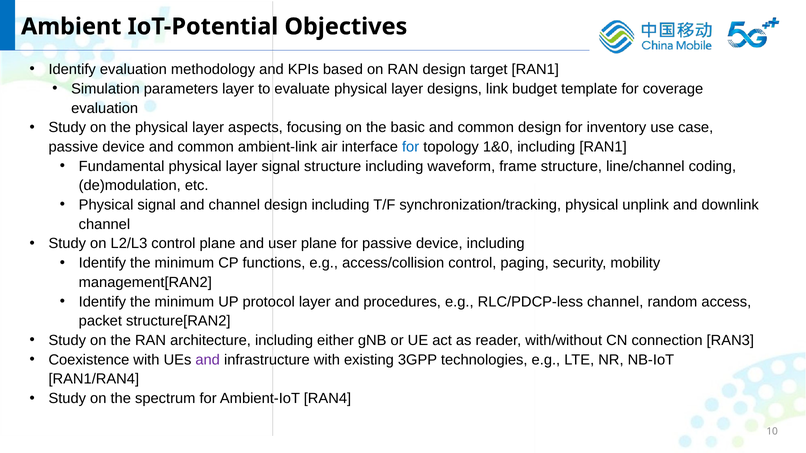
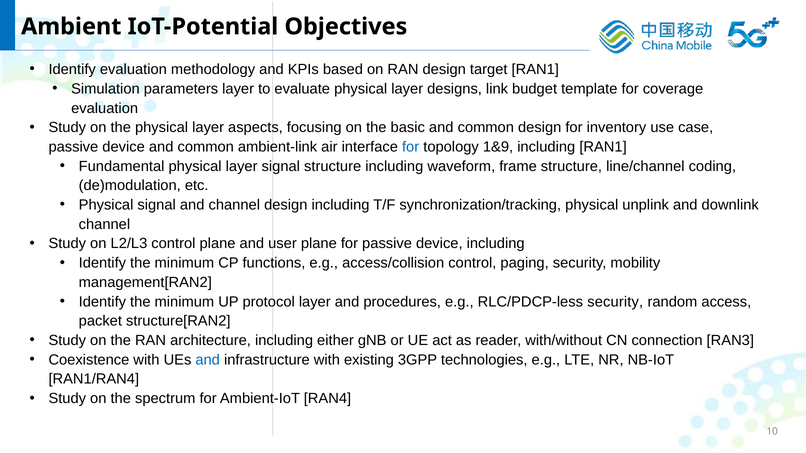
1&0: 1&0 -> 1&9
RLC/PDCP-less channel: channel -> security
and at (208, 360) colour: purple -> blue
